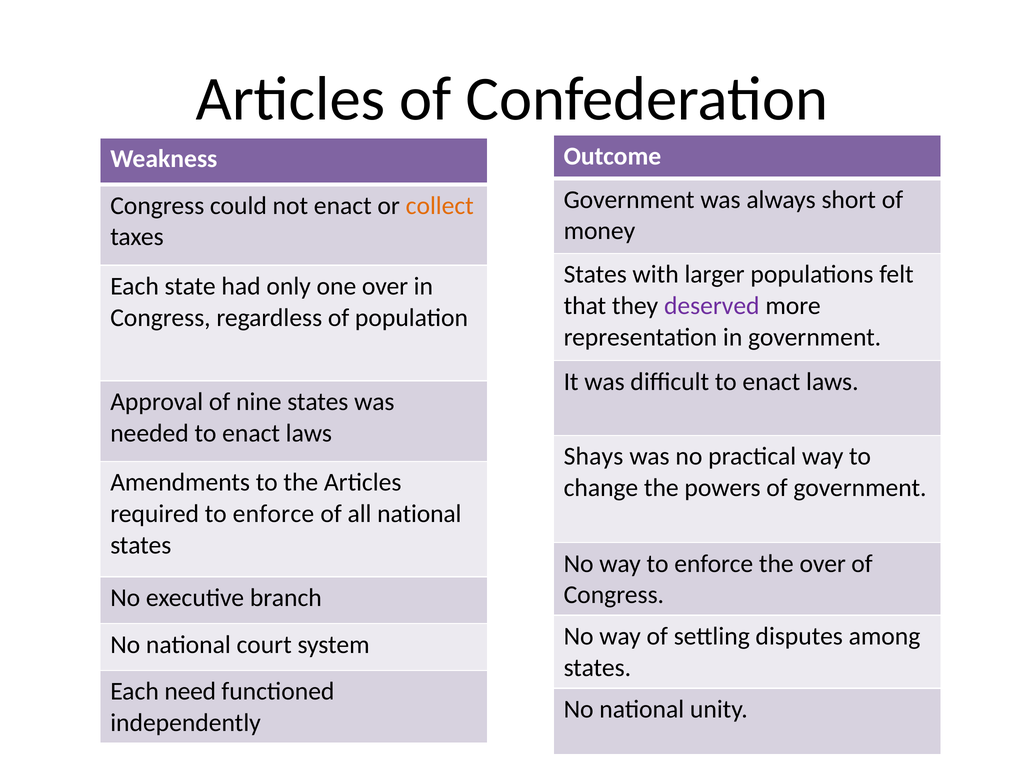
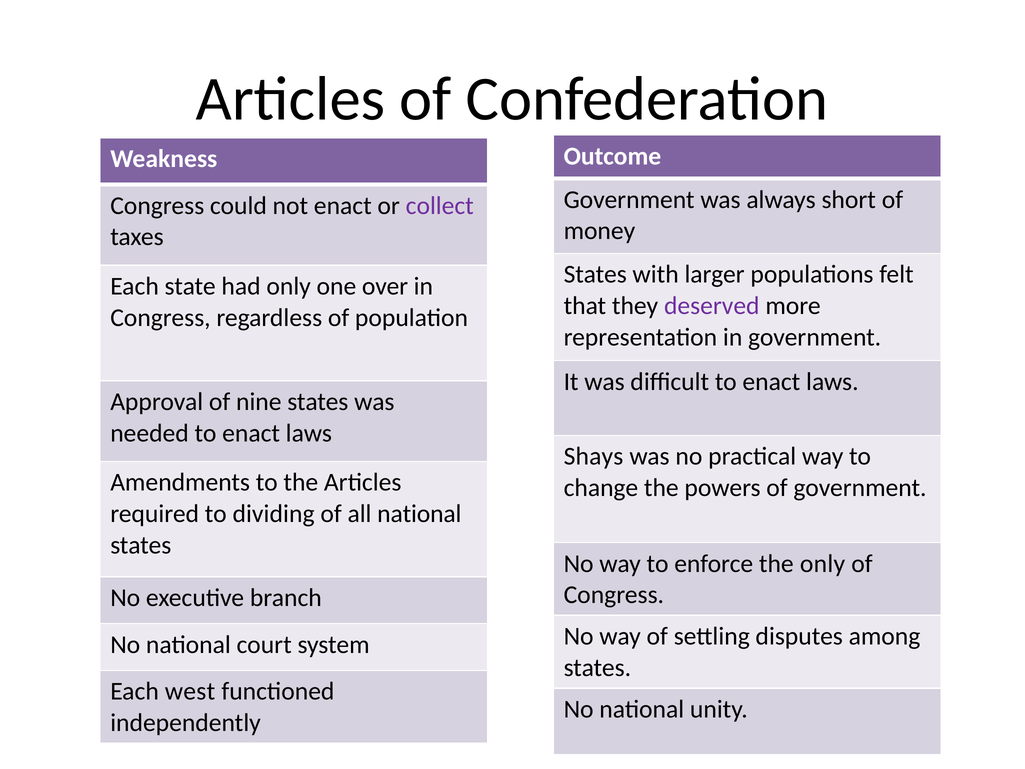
collect colour: orange -> purple
required to enforce: enforce -> dividing
the over: over -> only
need: need -> west
